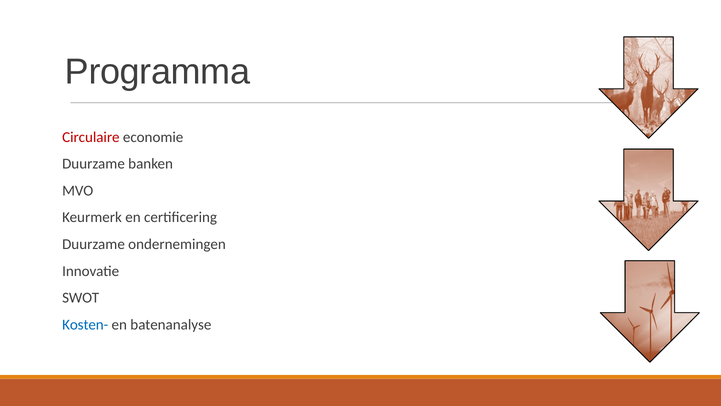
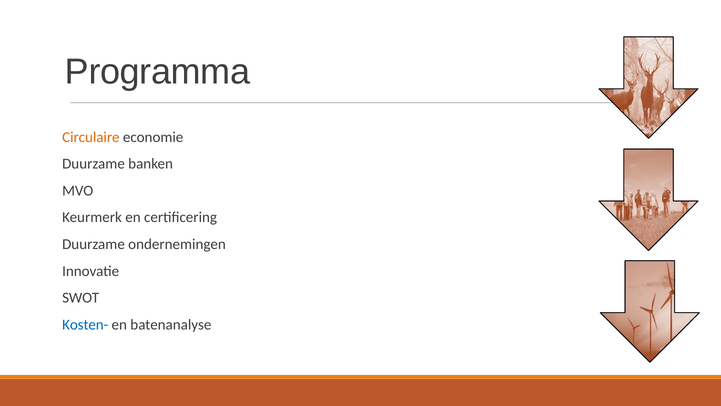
Circulaire colour: red -> orange
